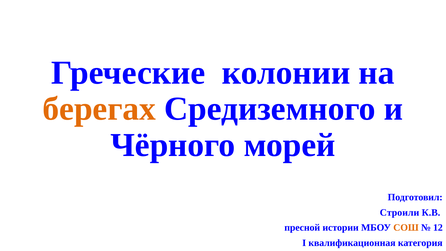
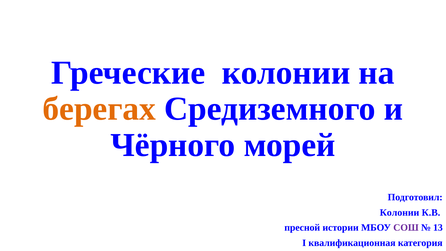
Строили at (399, 212): Строили -> Колонии
СОШ colour: orange -> purple
12: 12 -> 13
